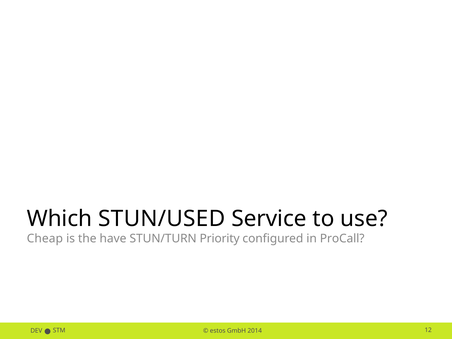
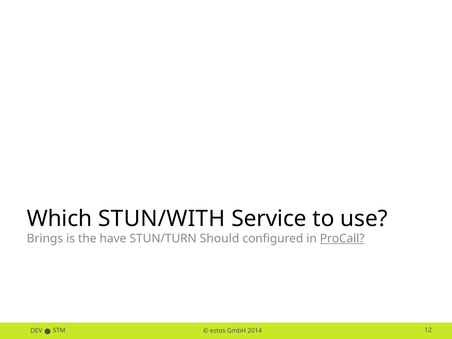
STUN/USED: STUN/USED -> STUN/WITH
Cheap: Cheap -> Brings
Priority: Priority -> Should
ProCall underline: none -> present
